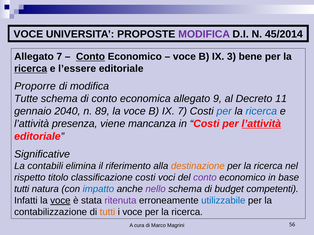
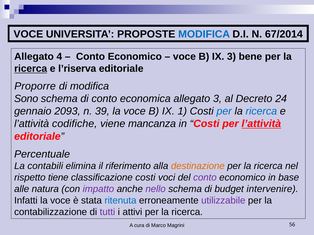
MODIFICA at (204, 34) colour: purple -> blue
45/2014: 45/2014 -> 67/2014
Allegato 7: 7 -> 4
Conto at (91, 57) underline: present -> none
l’essere: l’essere -> l’riserva
Tutte: Tutte -> Sono
allegato 9: 9 -> 3
11: 11 -> 24
2040: 2040 -> 2093
89: 89 -> 39
IX 7: 7 -> 1
presenza: presenza -> codifiche
Significative: Significative -> Percentuale
titolo: titolo -> tiene
tutti at (22, 189): tutti -> alle
impatto colour: blue -> purple
competenti: competenti -> intervenire
voce at (60, 201) underline: present -> none
ritenuta colour: purple -> blue
utilizzabile colour: blue -> purple
tutti at (107, 212) colour: orange -> purple
i voce: voce -> attivi
